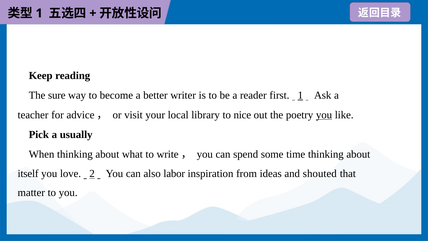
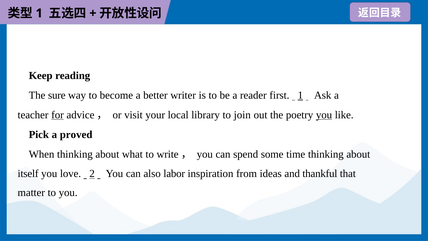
for underline: none -> present
nice: nice -> join
usually: usually -> proved
shouted: shouted -> thankful
